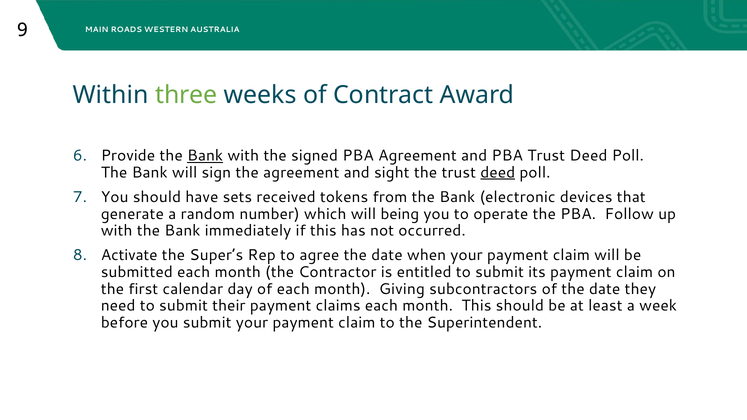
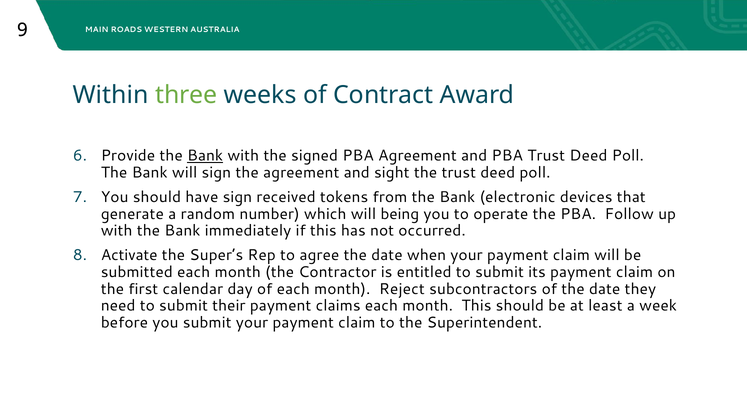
deed at (498, 173) underline: present -> none
have sets: sets -> sign
Giving: Giving -> Reject
